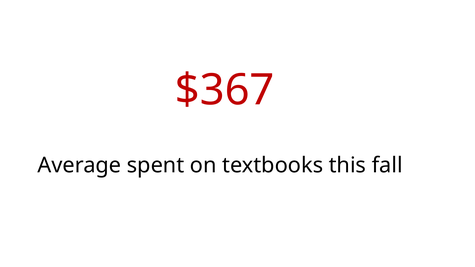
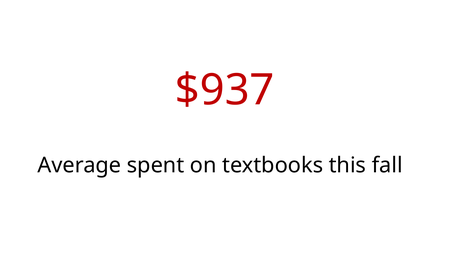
$367: $367 -> $937
